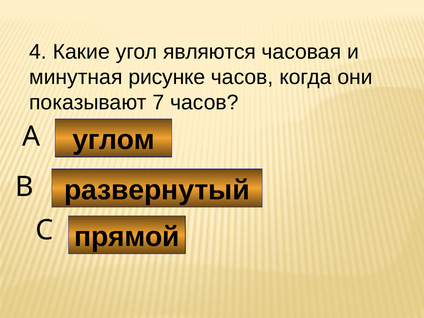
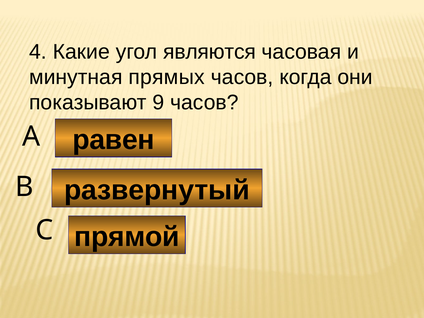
рисунке: рисунке -> прямых
7: 7 -> 9
углом: углом -> равен
